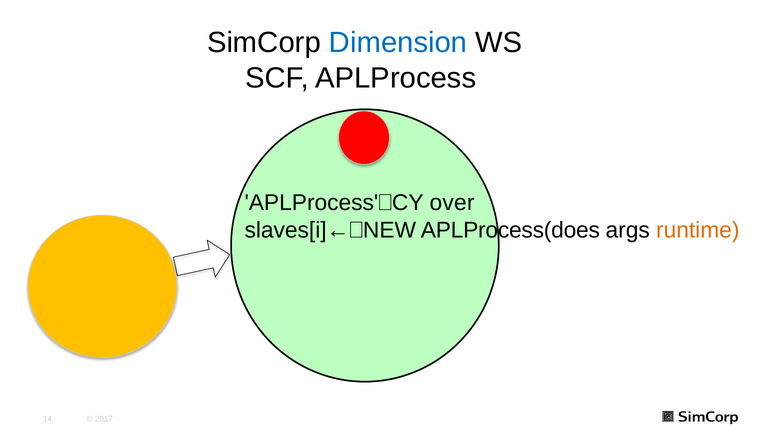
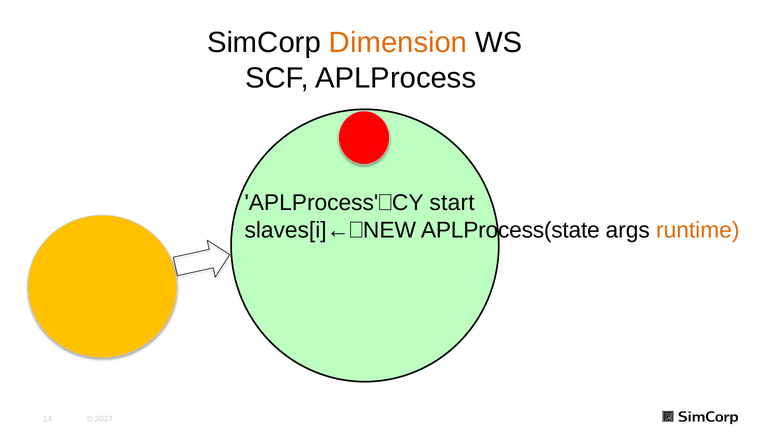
Dimension colour: blue -> orange
over: over -> start
APLProcess(does: APLProcess(does -> APLProcess(state
